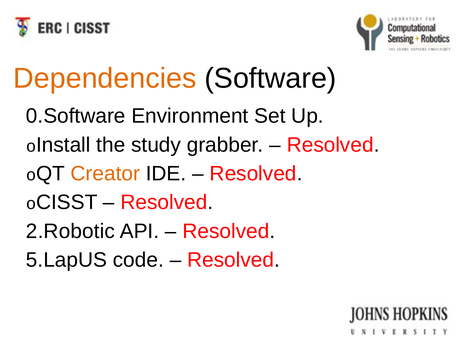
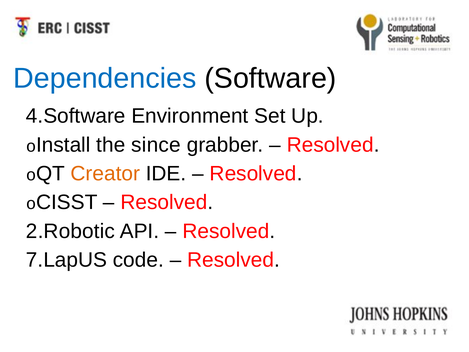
Dependencies colour: orange -> blue
0.Software: 0.Software -> 4.Software
study: study -> since
5.LapUS: 5.LapUS -> 7.LapUS
